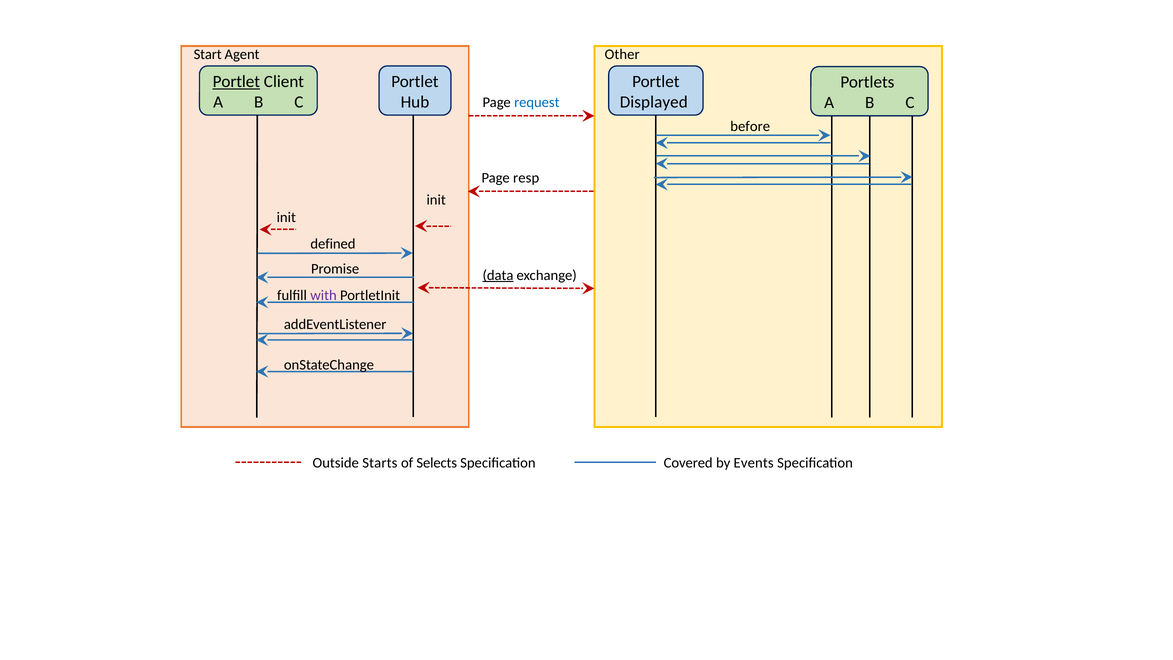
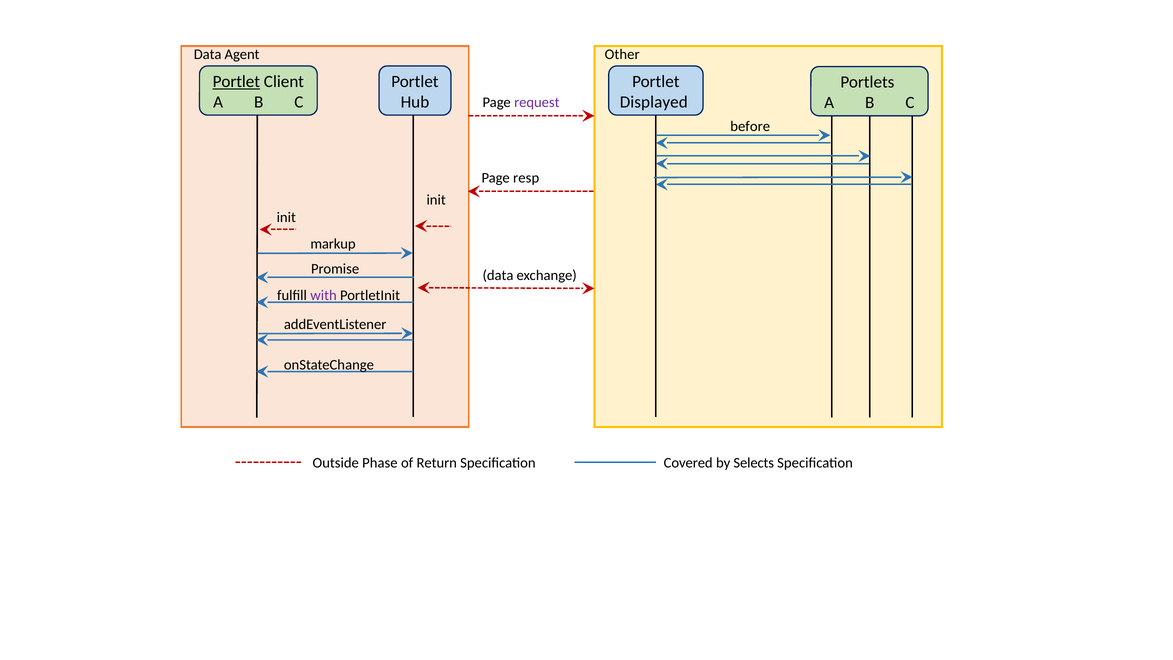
Start at (208, 54): Start -> Data
request colour: blue -> purple
defined: defined -> markup
data at (498, 275) underline: present -> none
Starts: Starts -> Phase
Selects: Selects -> Return
Events: Events -> Selects
